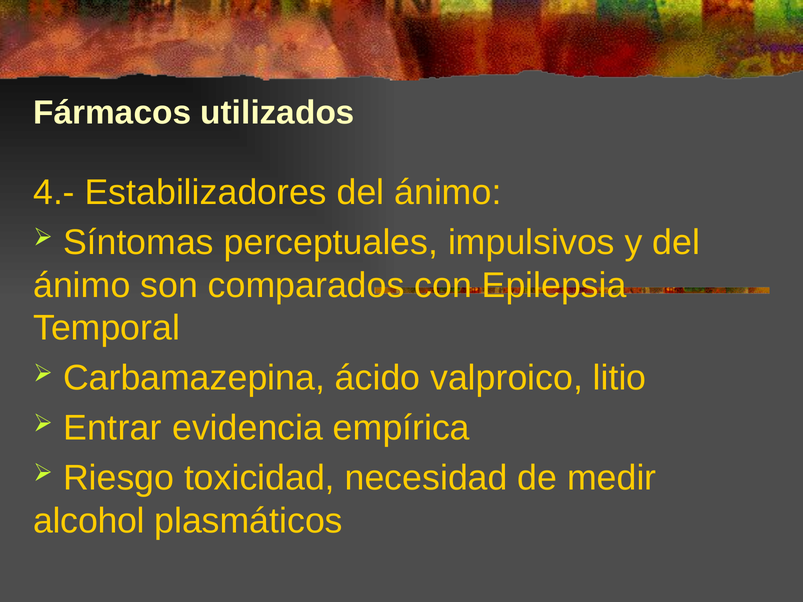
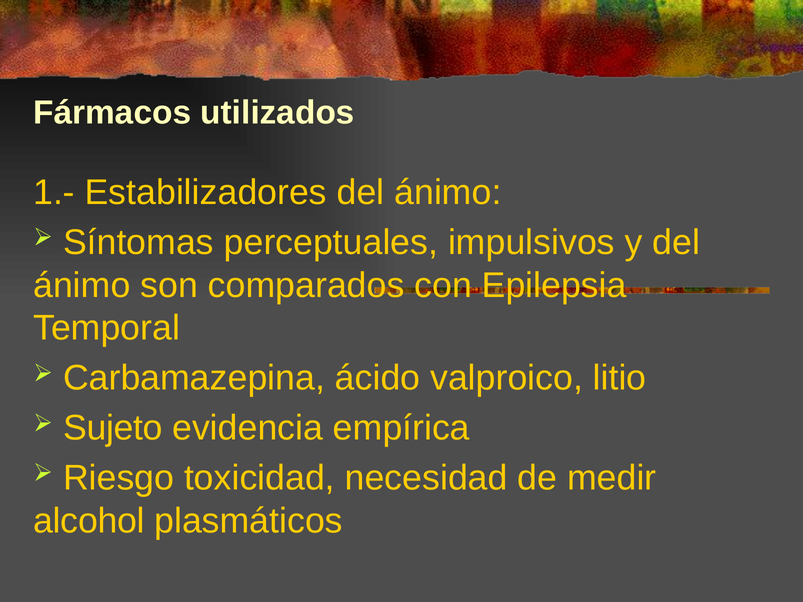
4.-: 4.- -> 1.-
Entrar: Entrar -> Sujeto
